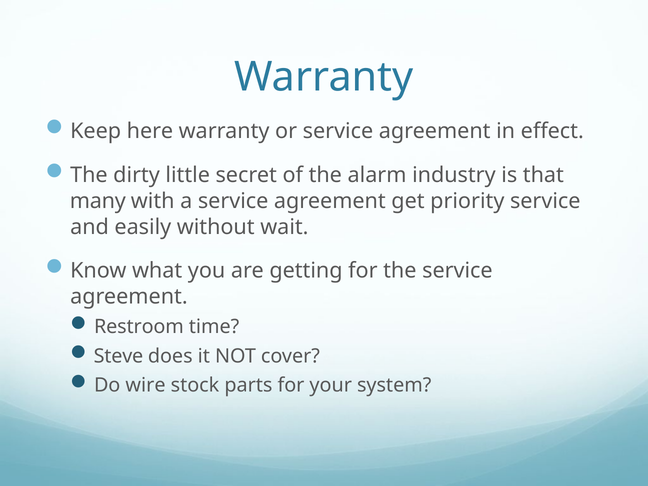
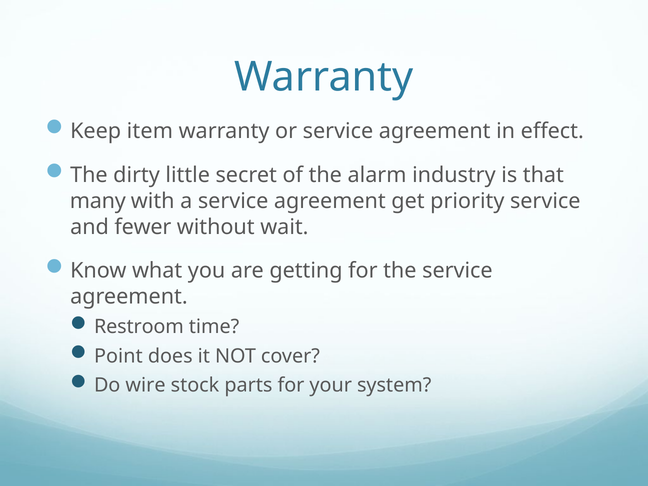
here: here -> item
easily: easily -> fewer
Steve: Steve -> Point
